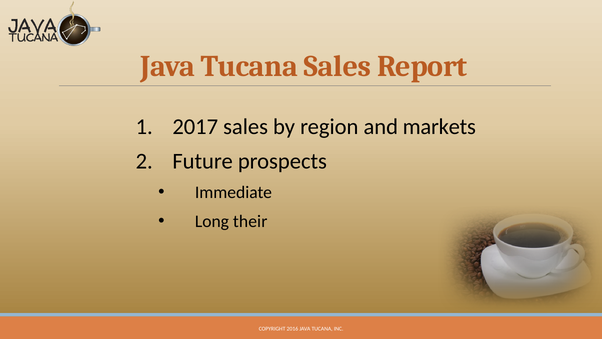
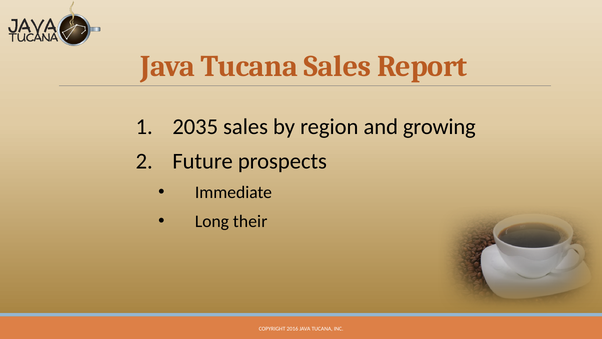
2017: 2017 -> 2035
markets: markets -> growing
